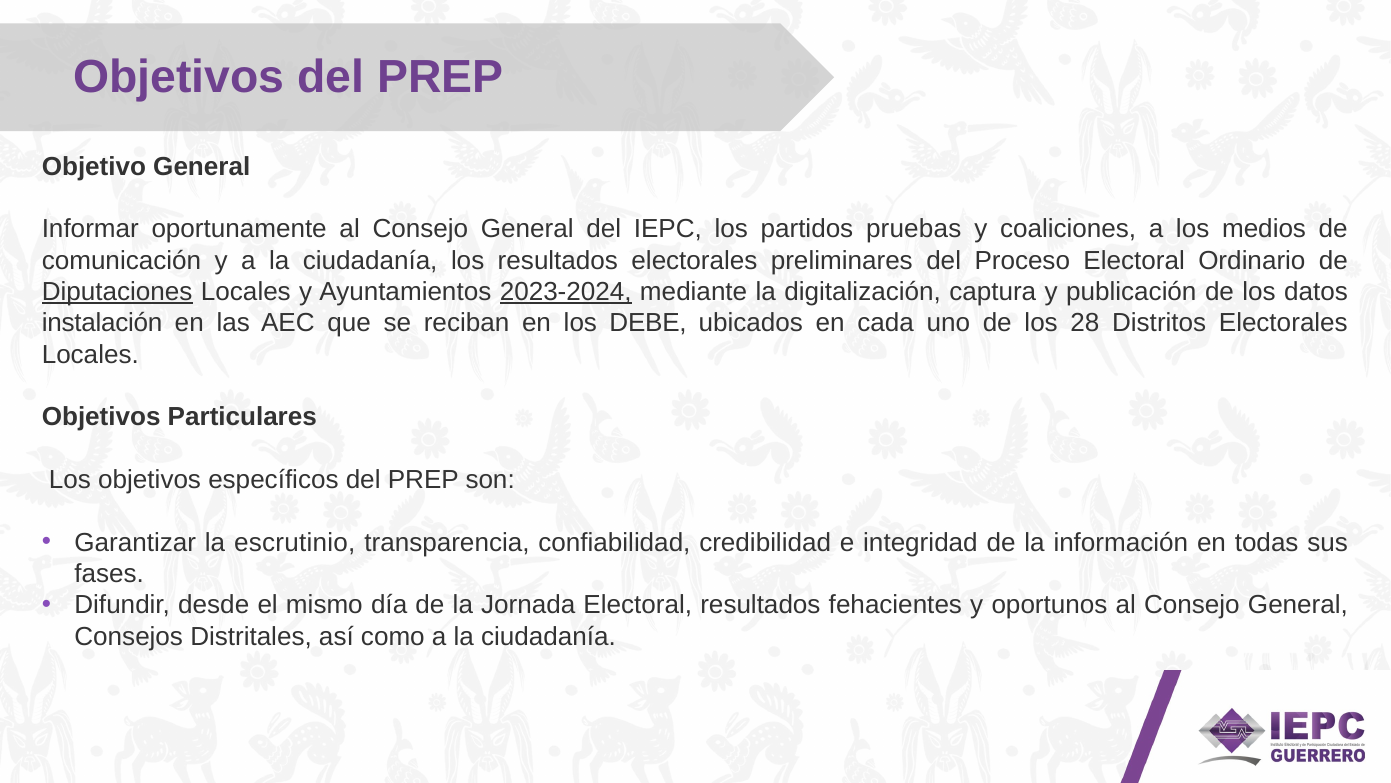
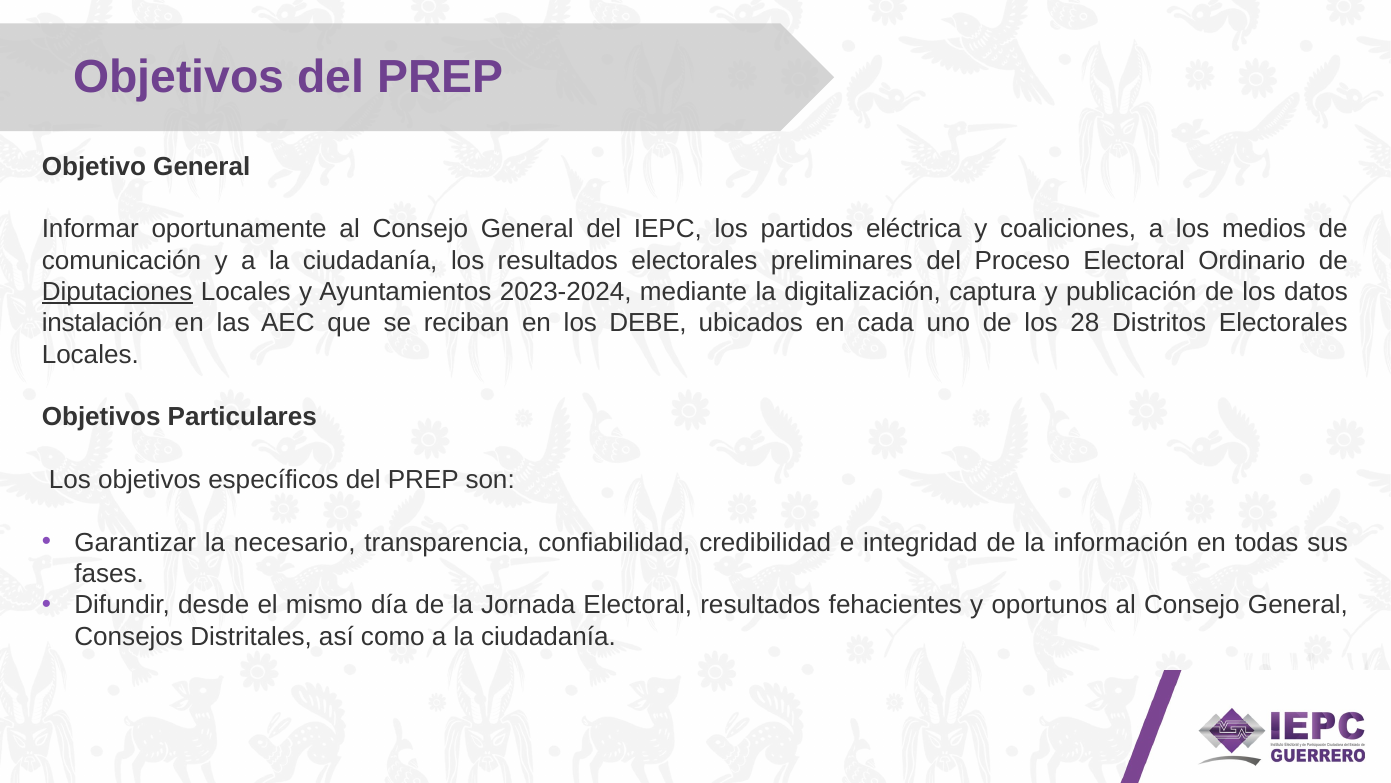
pruebas: pruebas -> eléctrica
2023-2024 underline: present -> none
escrutinio: escrutinio -> necesario
